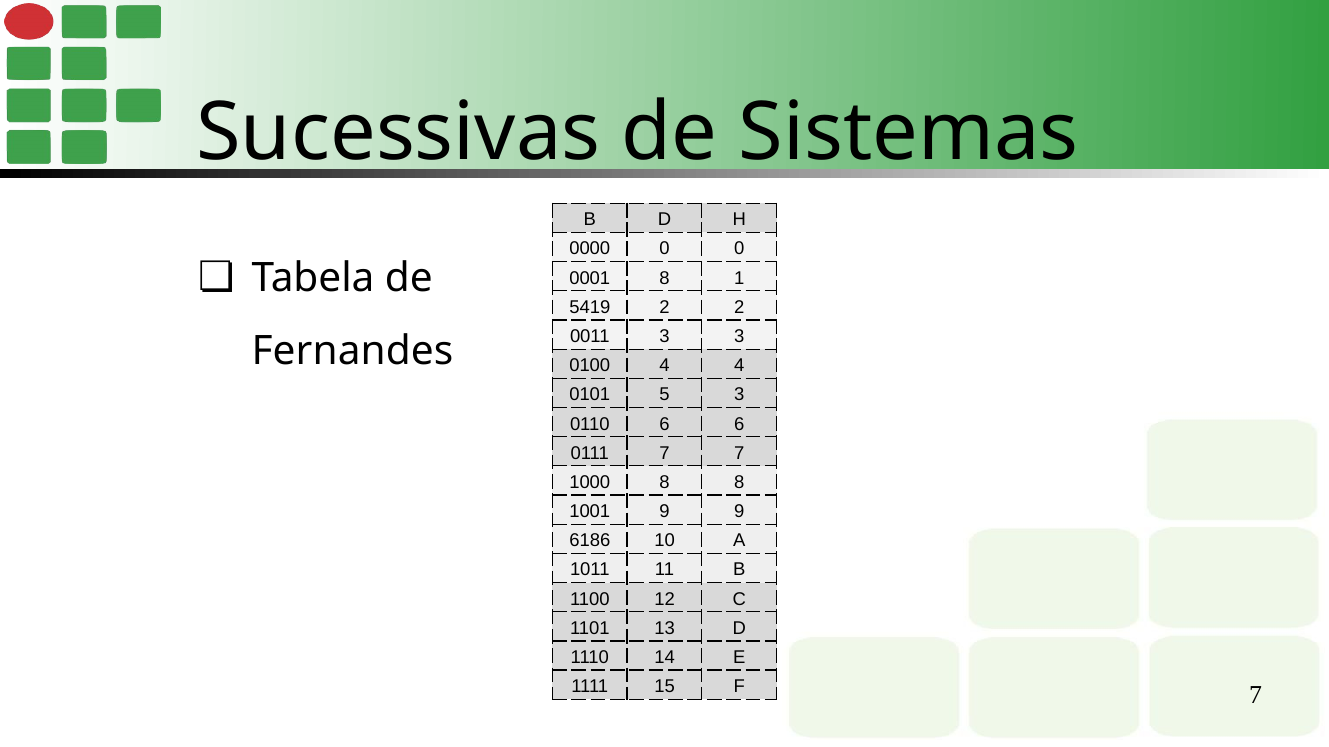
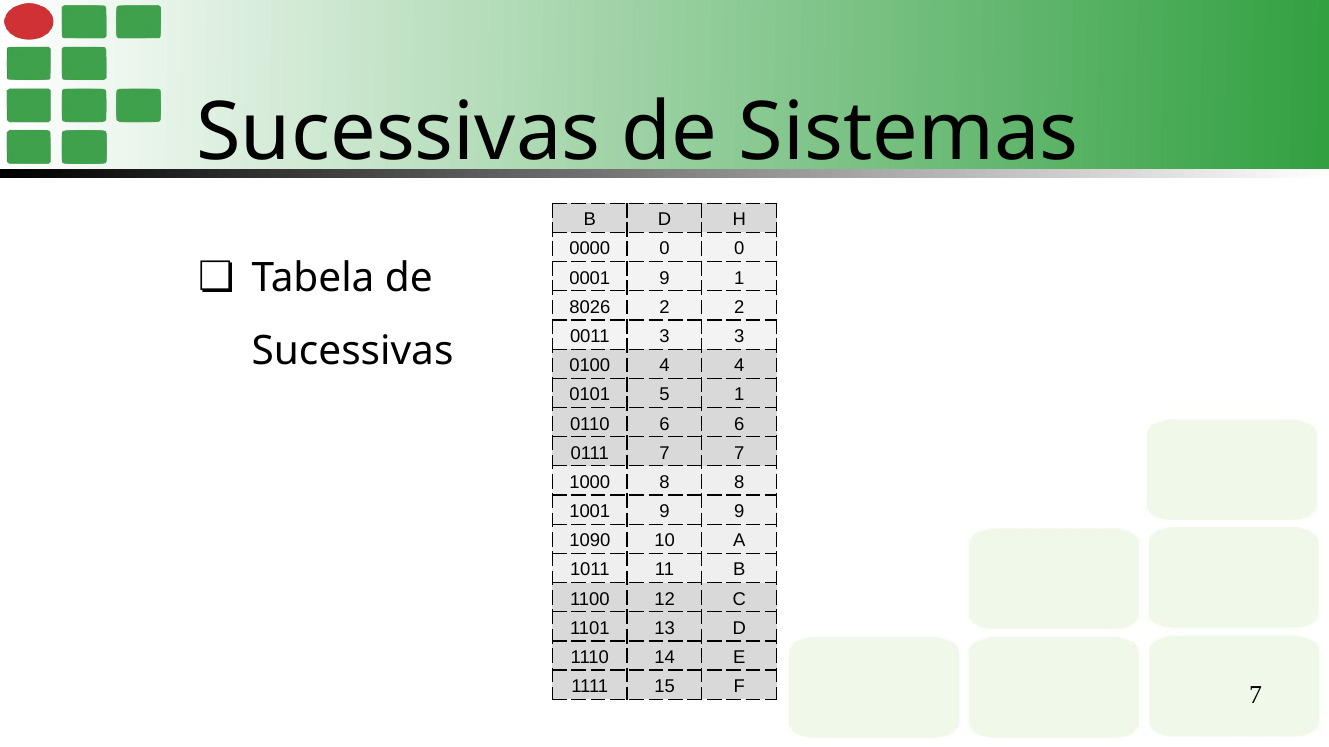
0001 8: 8 -> 9
5419: 5419 -> 8026
Fernandes at (352, 351): Fernandes -> Sucessivas
5 3: 3 -> 1
6186: 6186 -> 1090
